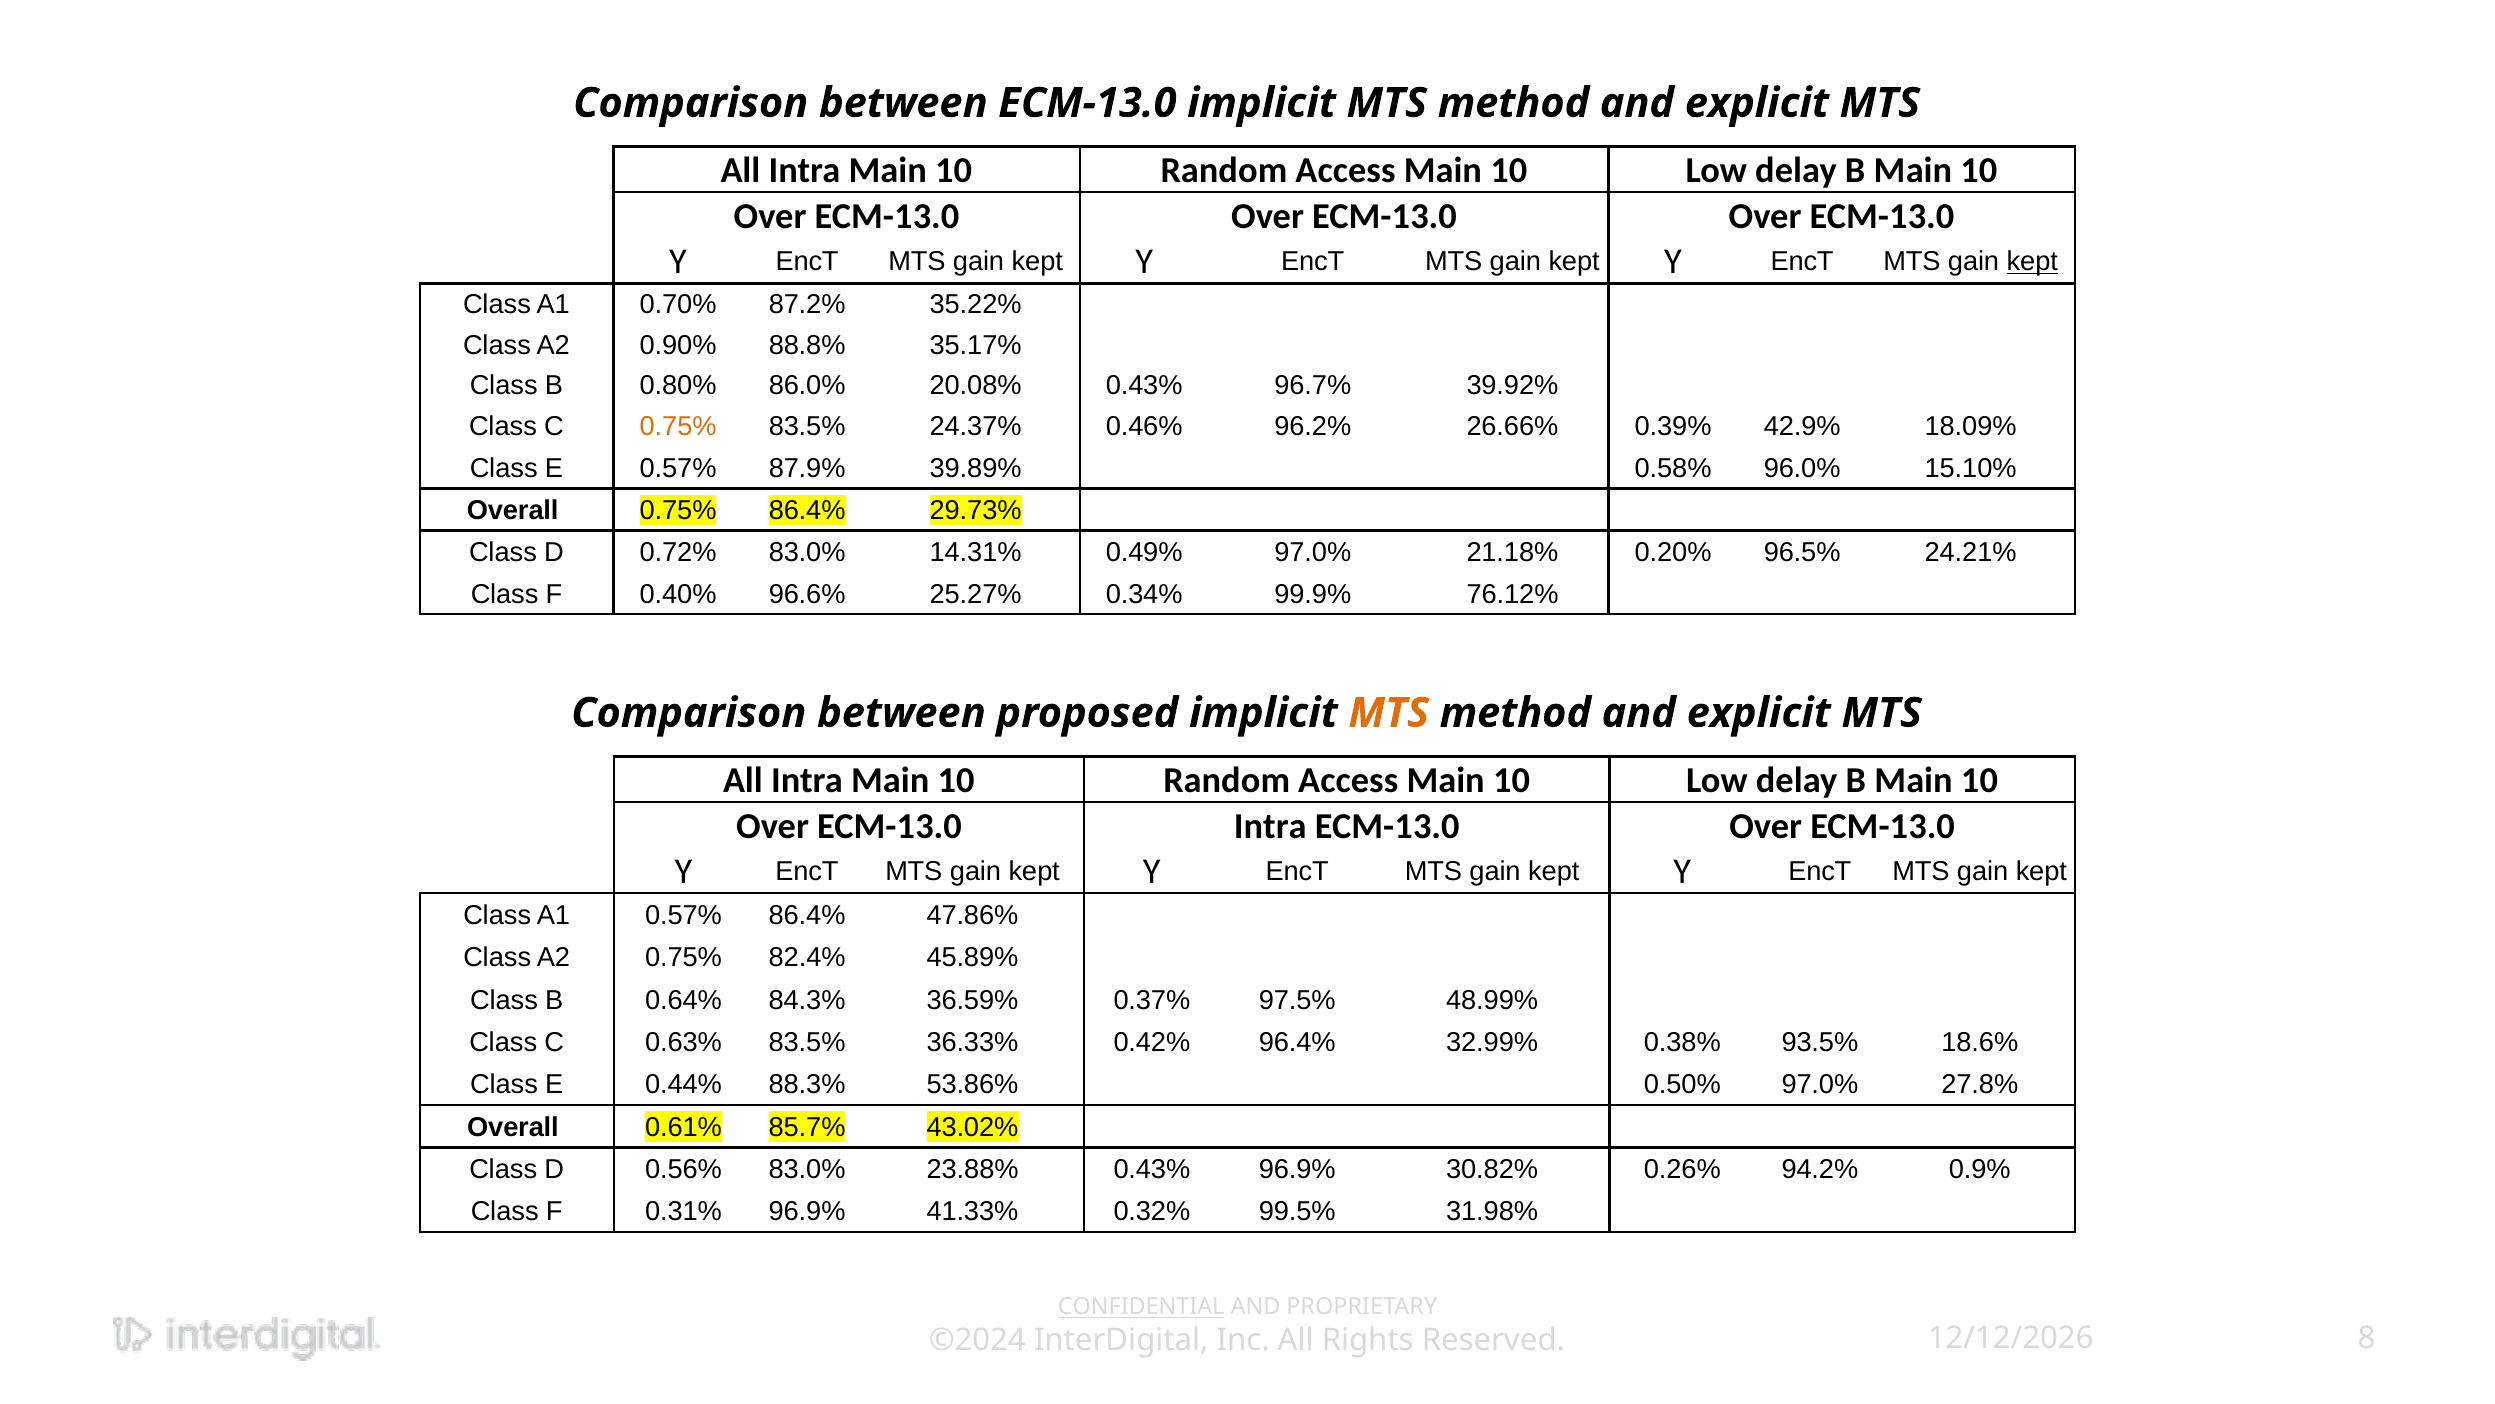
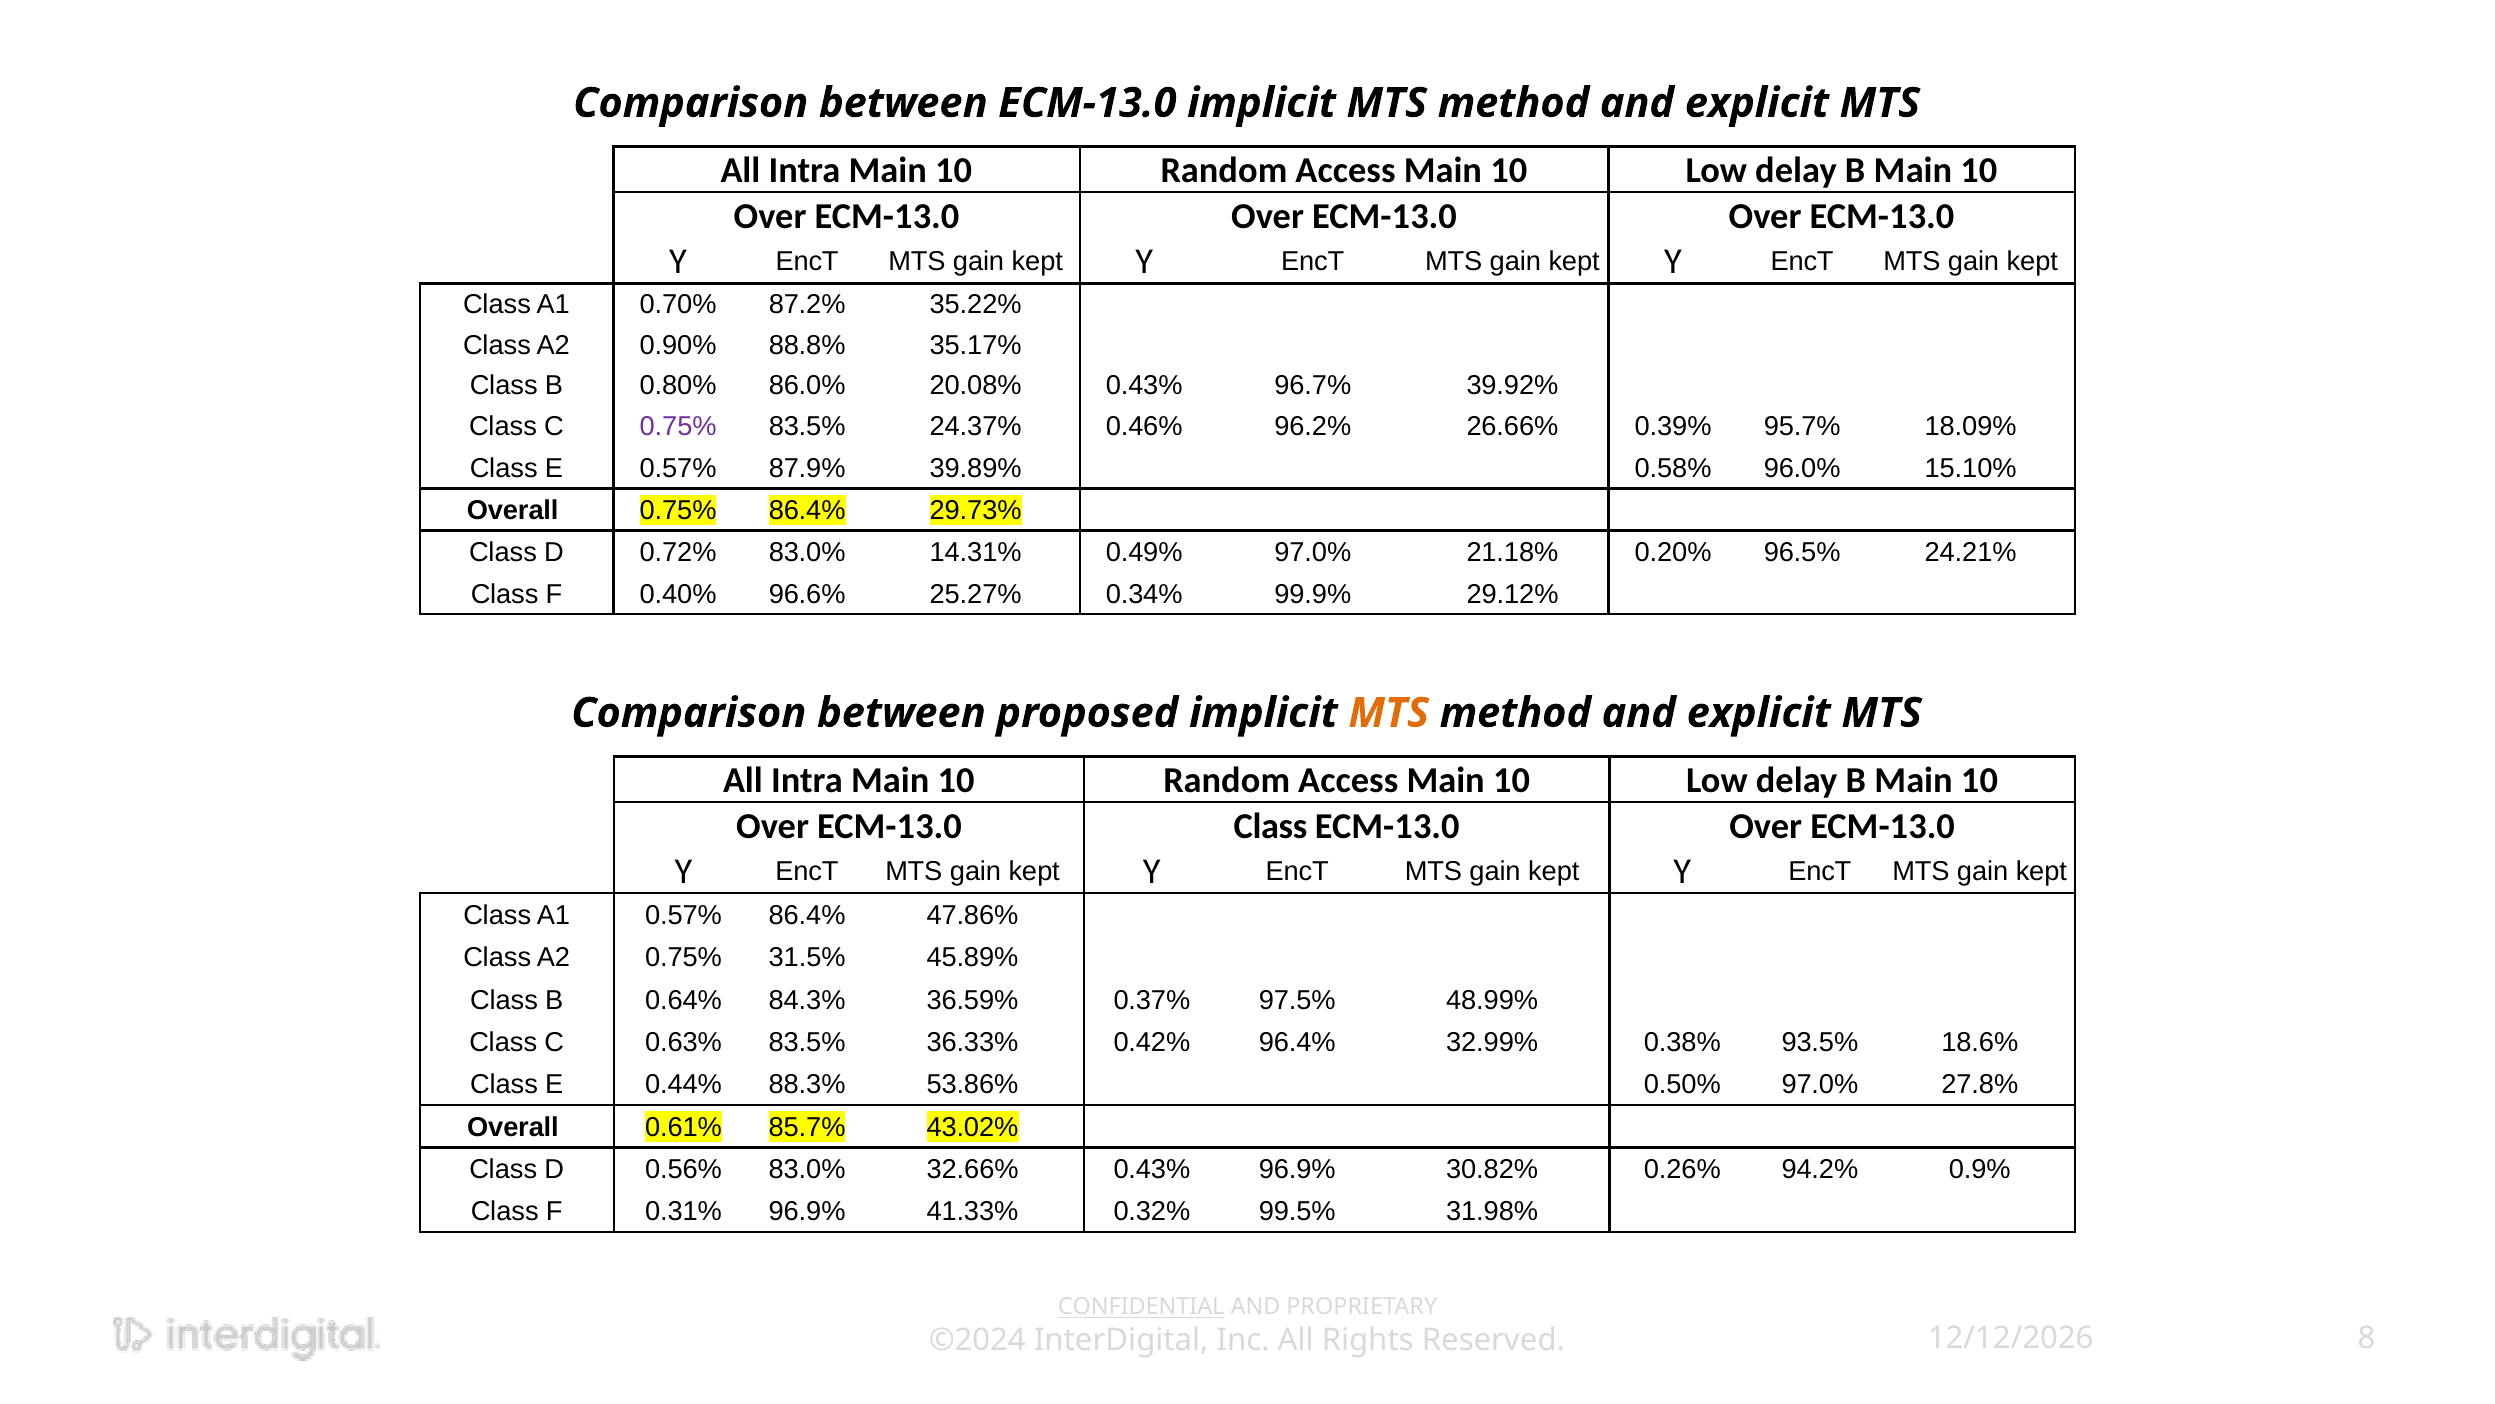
kept at (2032, 262) underline: present -> none
0.75% at (678, 427) colour: orange -> purple
42.9%: 42.9% -> 95.7%
76.12%: 76.12% -> 29.12%
ECM-13.0 Intra: Intra -> Class
82.4%: 82.4% -> 31.5%
23.88%: 23.88% -> 32.66%
